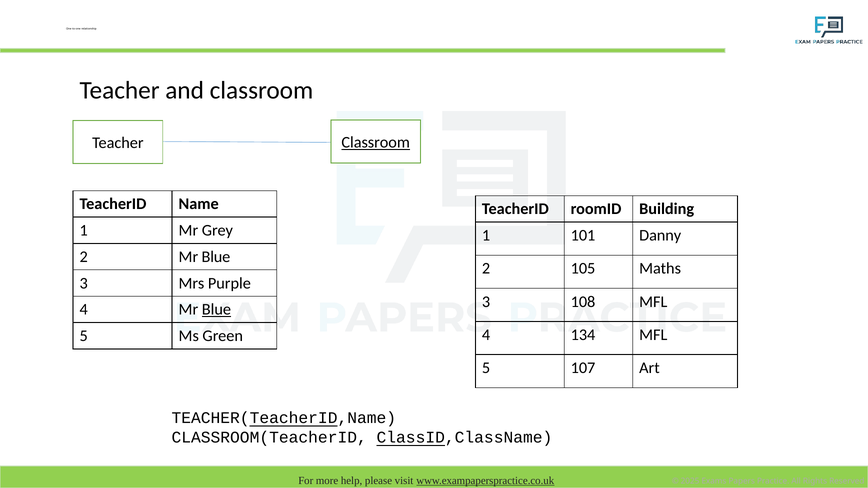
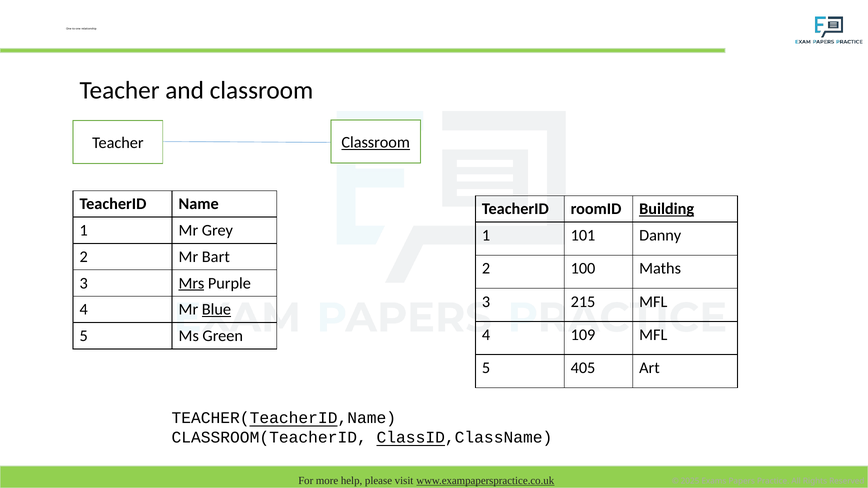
Building underline: none -> present
2 Mr Blue: Blue -> Bart
105: 105 -> 100
Mrs underline: none -> present
108: 108 -> 215
134: 134 -> 109
107: 107 -> 405
